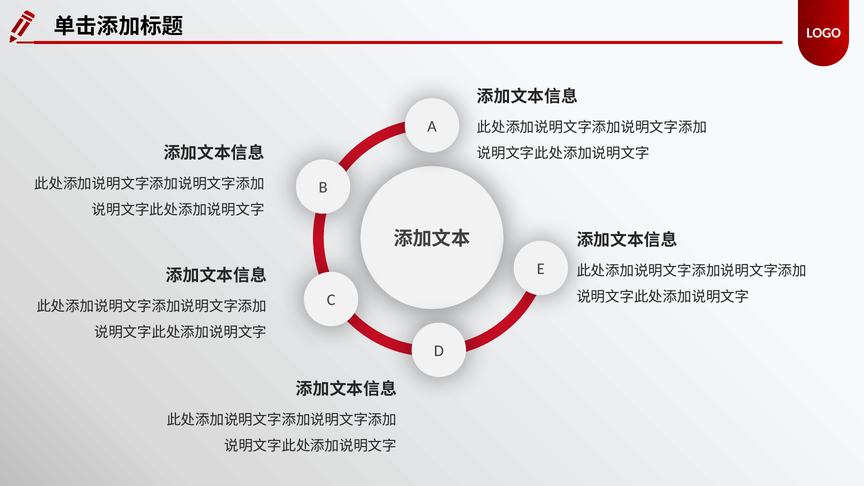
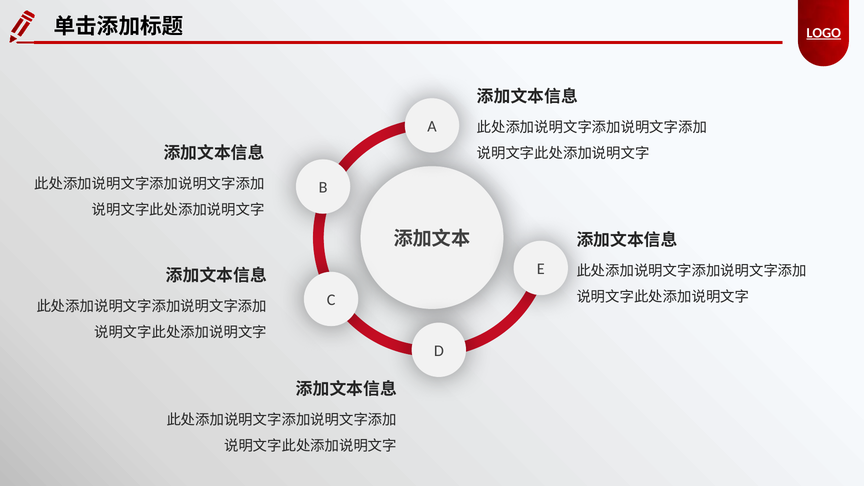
LOGO underline: none -> present
